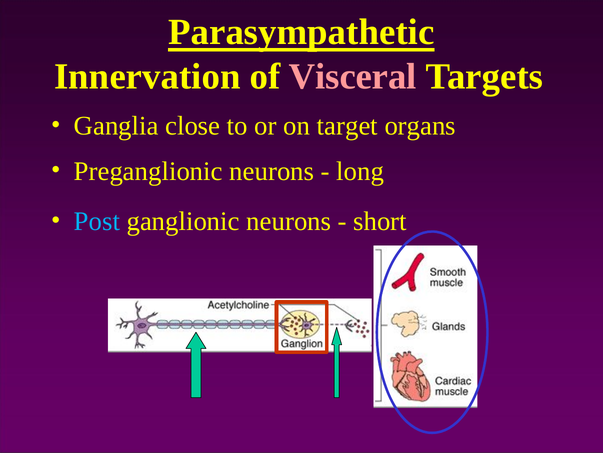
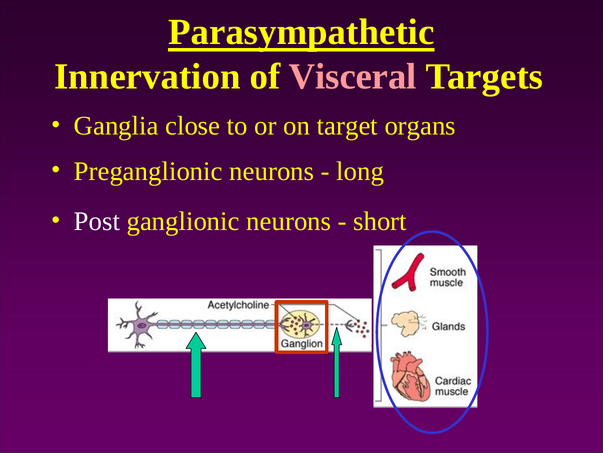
Post colour: light blue -> white
